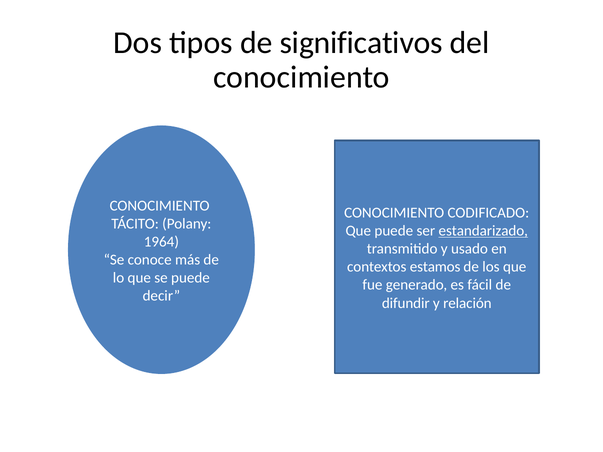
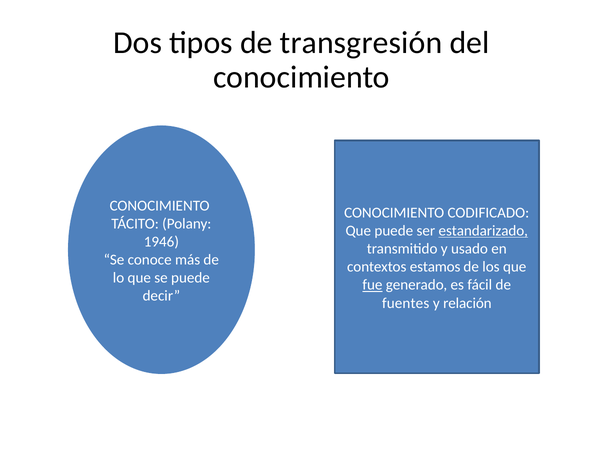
significativos: significativos -> transgresión
1964: 1964 -> 1946
fue underline: none -> present
difundir: difundir -> fuentes
